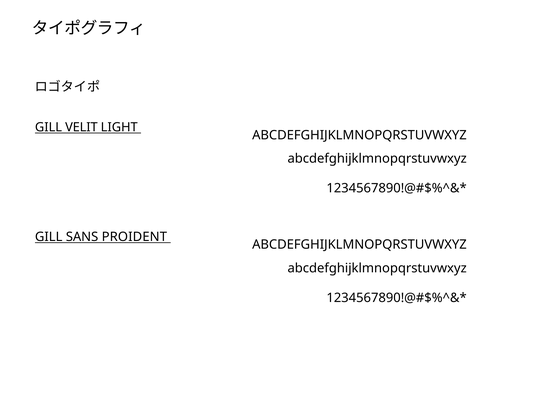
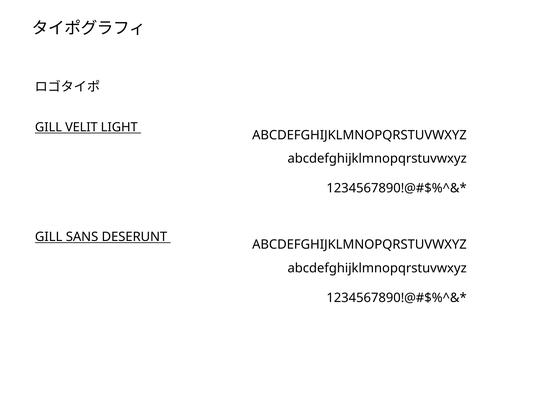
PROIDENT: PROIDENT -> DESERUNT
